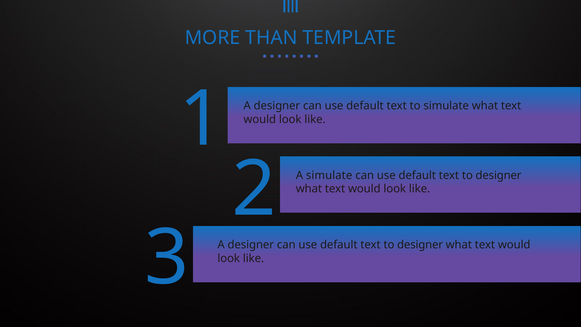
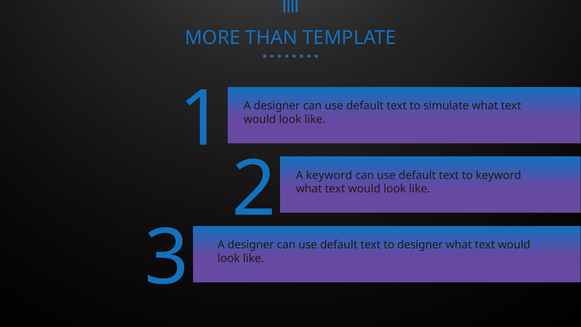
A simulate: simulate -> keyword
designer at (499, 175): designer -> keyword
